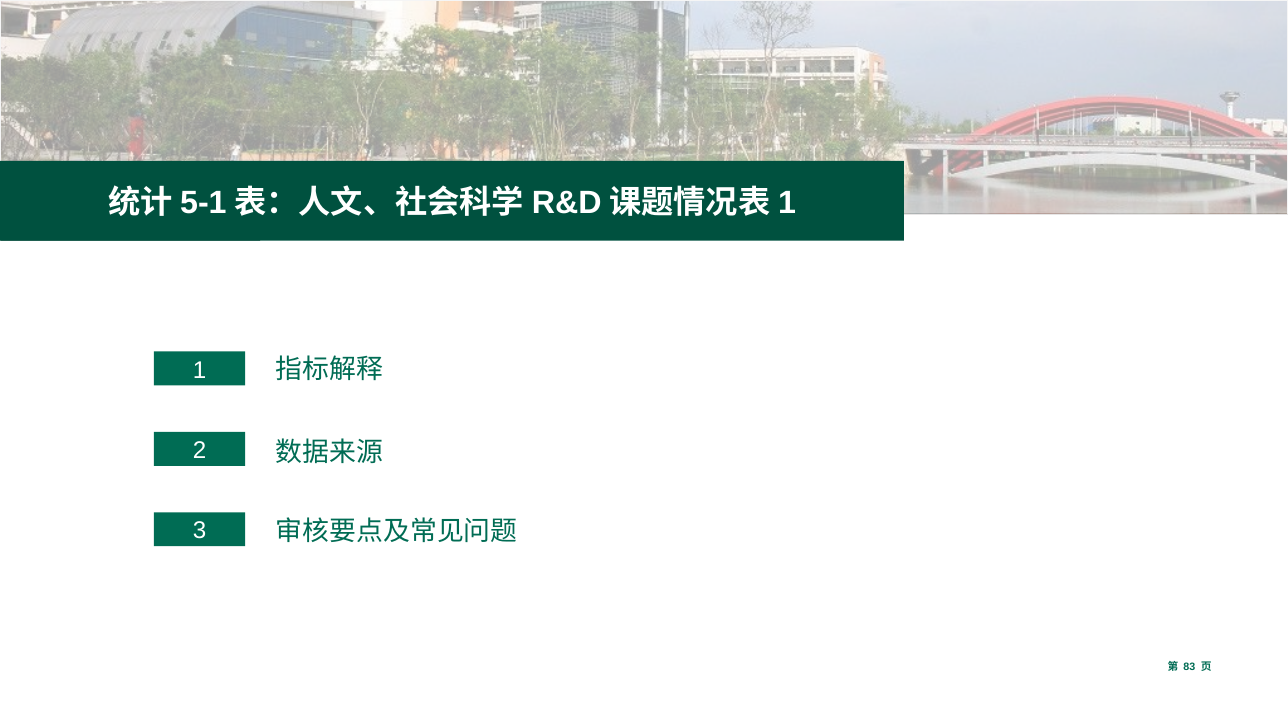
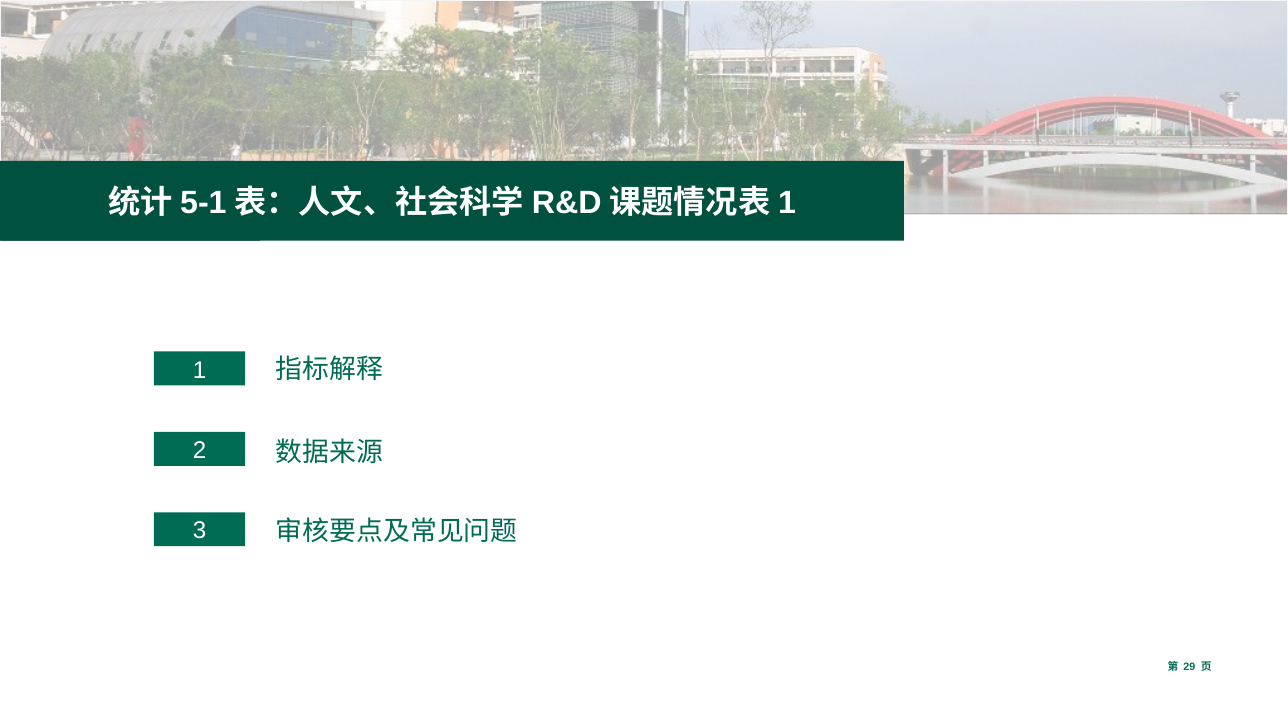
83: 83 -> 29
